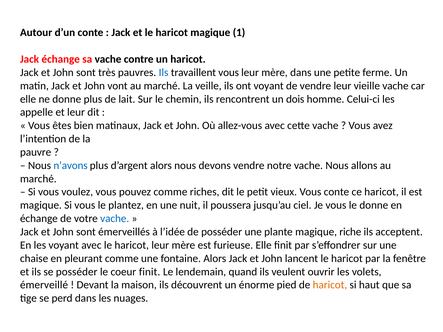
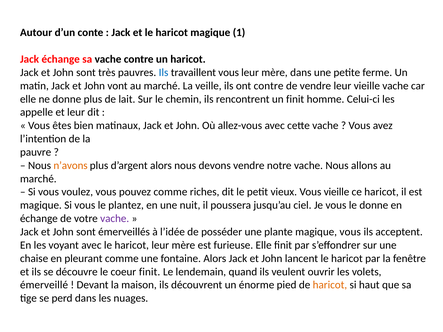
ont voyant: voyant -> contre
un dois: dois -> finit
n’avons colour: blue -> orange
Vous conte: conte -> vieille
vache at (115, 219) colour: blue -> purple
magique riche: riche -> vous
se posséder: posséder -> découvre
